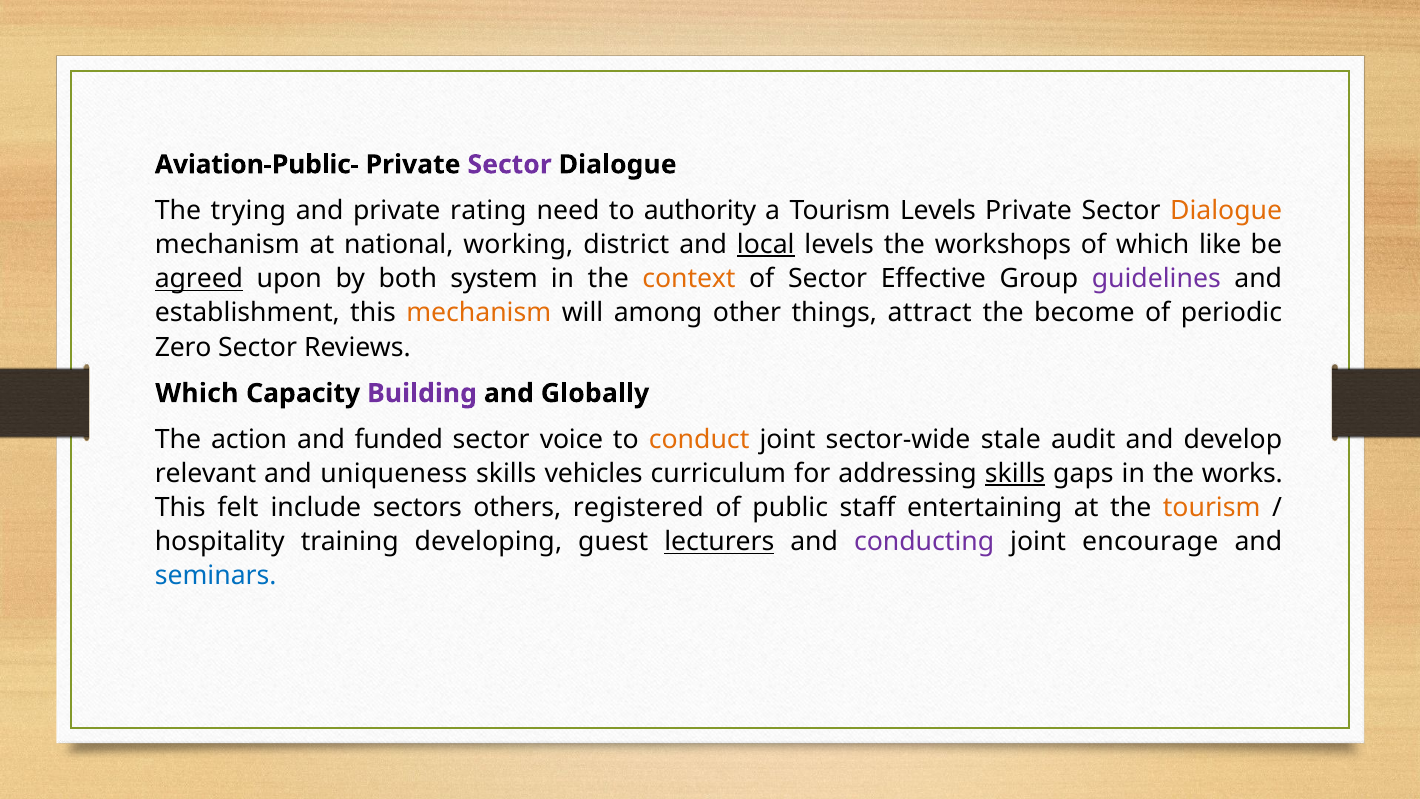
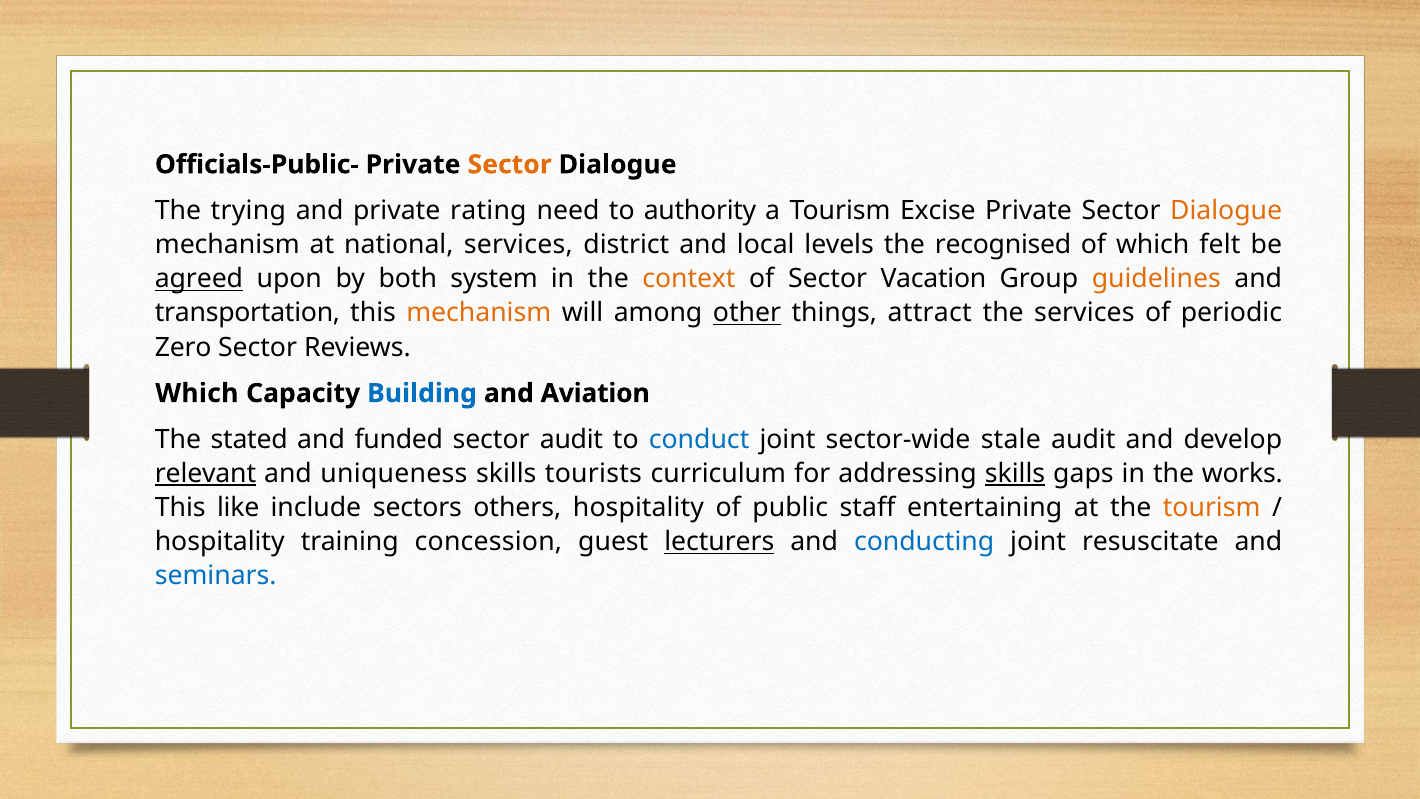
Aviation-Public-: Aviation-Public- -> Officials-Public-
Sector at (510, 165) colour: purple -> orange
Tourism Levels: Levels -> Excise
national working: working -> services
local underline: present -> none
workshops: workshops -> recognised
like: like -> felt
Effective: Effective -> Vacation
guidelines colour: purple -> orange
establishment: establishment -> transportation
other underline: none -> present
the become: become -> services
Building colour: purple -> blue
Globally: Globally -> Aviation
action: action -> stated
sector voice: voice -> audit
conduct colour: orange -> blue
relevant underline: none -> present
vehicles: vehicles -> tourists
felt: felt -> like
others registered: registered -> hospitality
developing: developing -> concession
conducting colour: purple -> blue
encourage: encourage -> resuscitate
